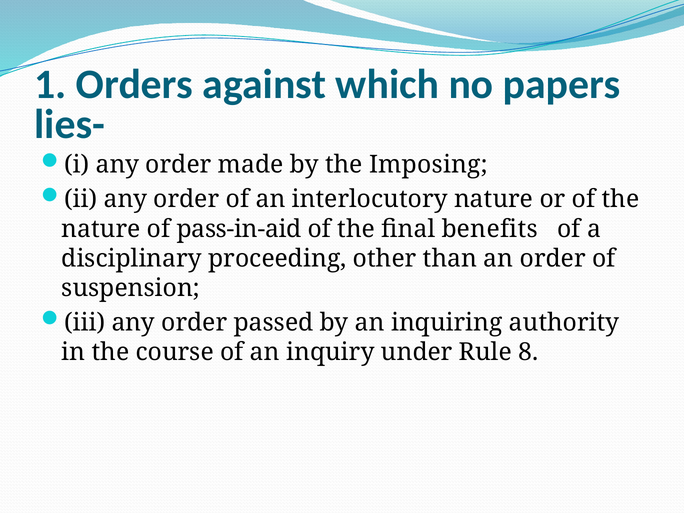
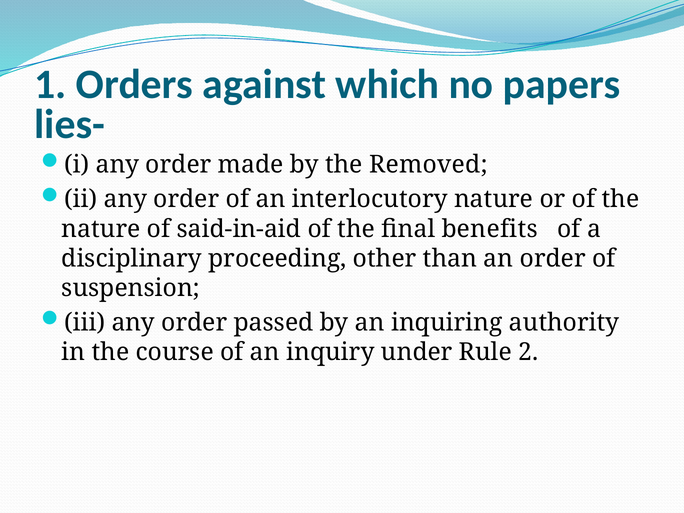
Imposing: Imposing -> Removed
pass-in-aid: pass-in-aid -> said-in-aid
8: 8 -> 2
